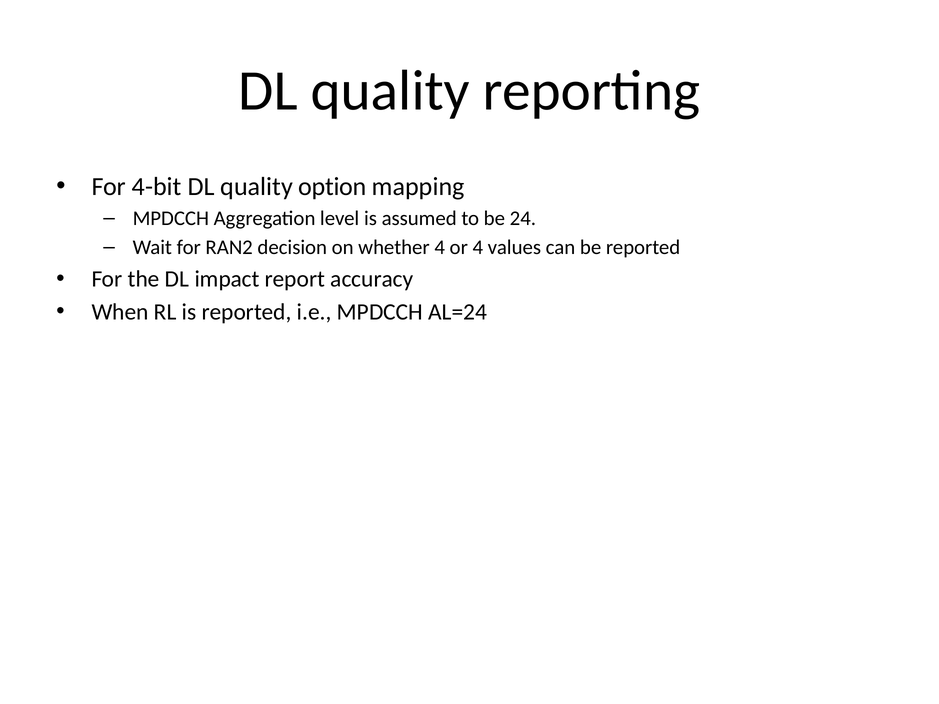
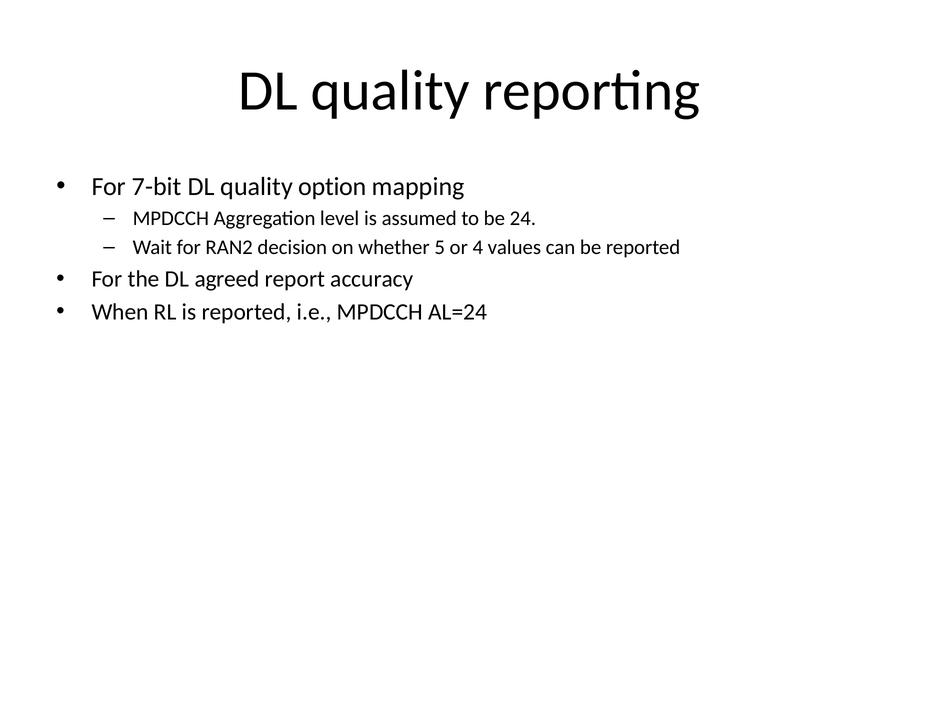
4-bit: 4-bit -> 7-bit
whether 4: 4 -> 5
impact: impact -> agreed
